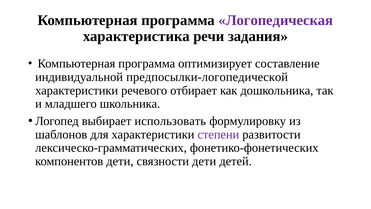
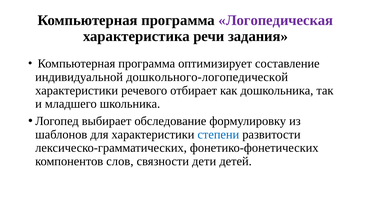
предпосылки-логопедической: предпосылки-логопедической -> дошкольного-логопедической
использовать: использовать -> обследование
степени colour: purple -> blue
компонентов дети: дети -> слов
